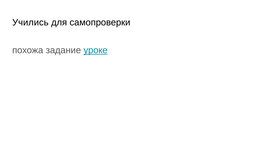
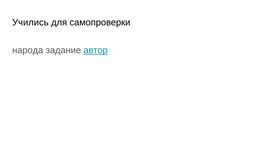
похожа: похожа -> народа
уроке: уроке -> автор
